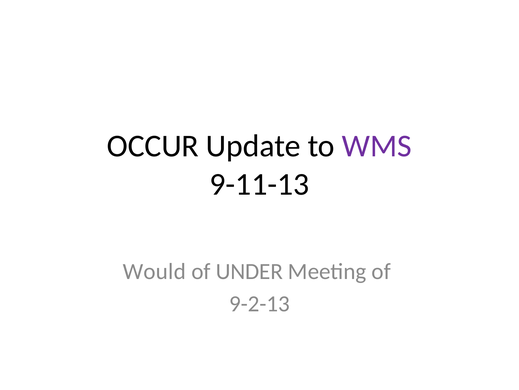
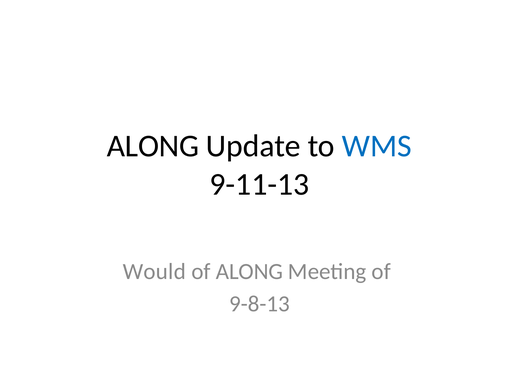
OCCUR at (153, 146): OCCUR -> ALONG
WMS colour: purple -> blue
of UNDER: UNDER -> ALONG
9-2-13: 9-2-13 -> 9-8-13
